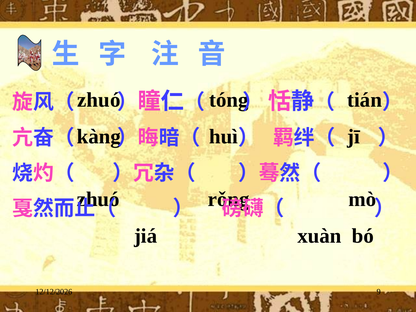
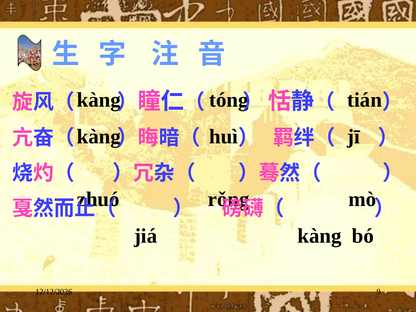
zhuó at (99, 100): zhuó -> kàng
jiá xuàn: xuàn -> kàng
